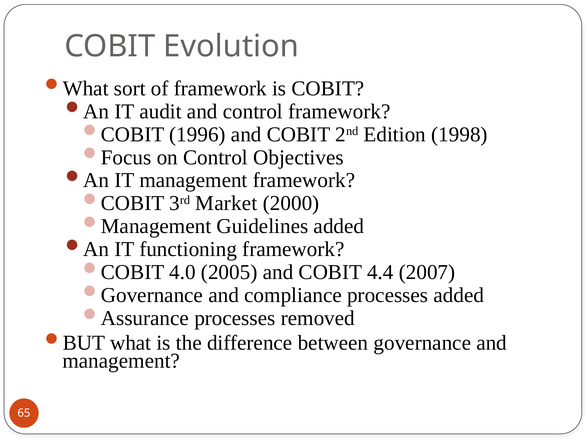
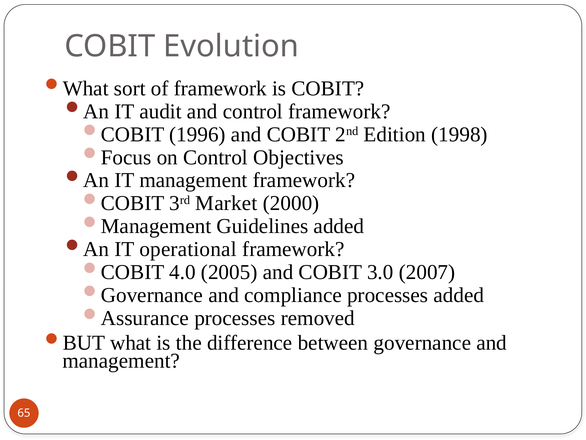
functioning: functioning -> operational
4.4: 4.4 -> 3.0
